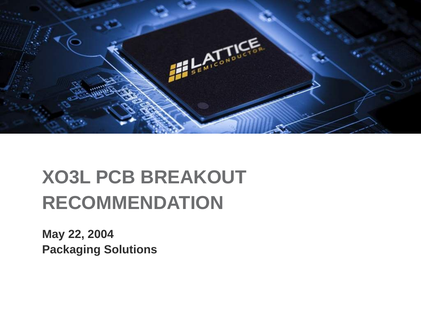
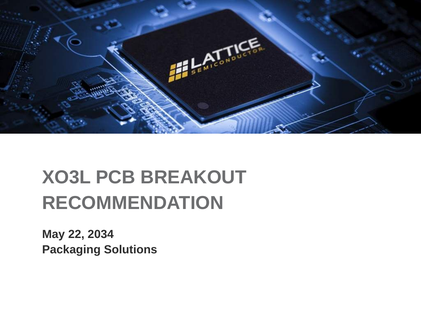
2004: 2004 -> 2034
